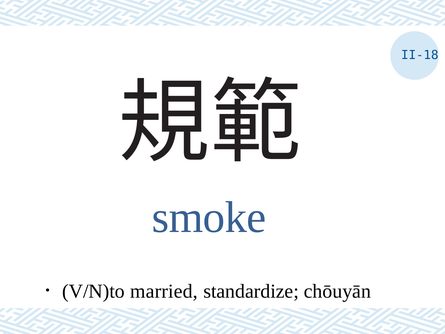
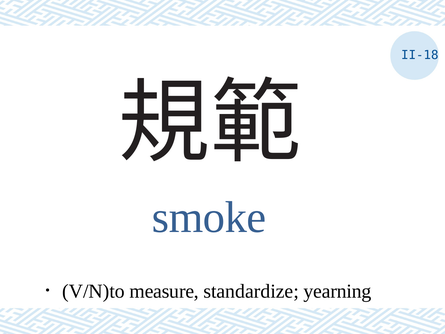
married: married -> measure
chōuyān: chōuyān -> yearning
